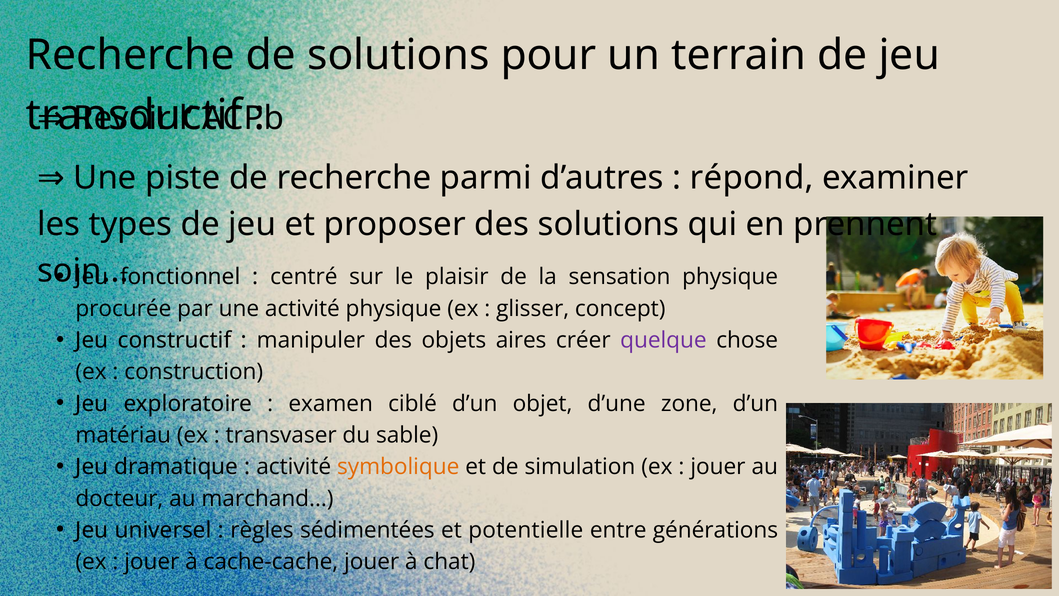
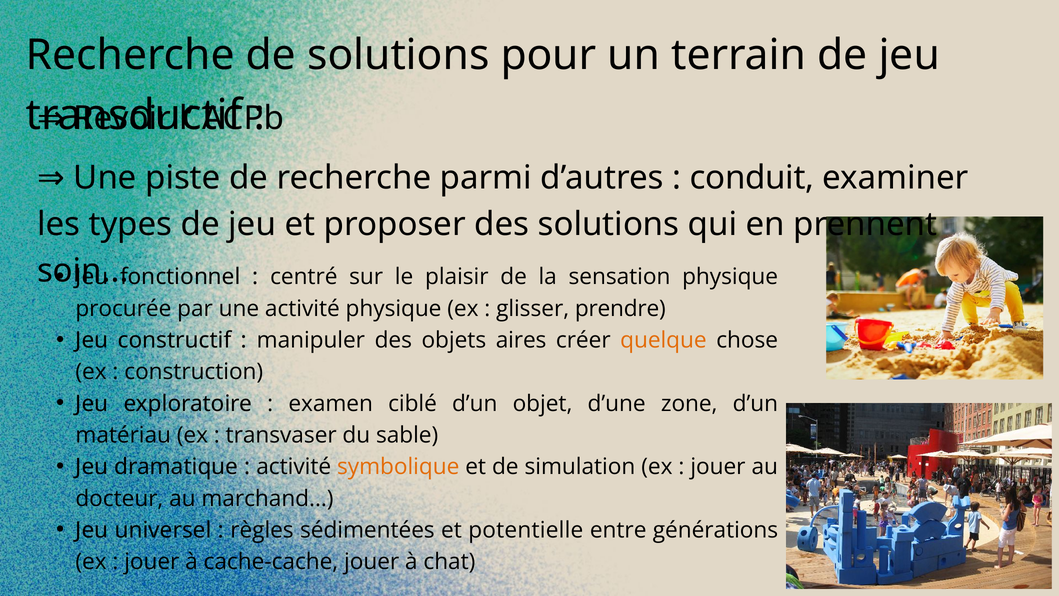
répond: répond -> conduit
concept: concept -> prendre
quelque colour: purple -> orange
